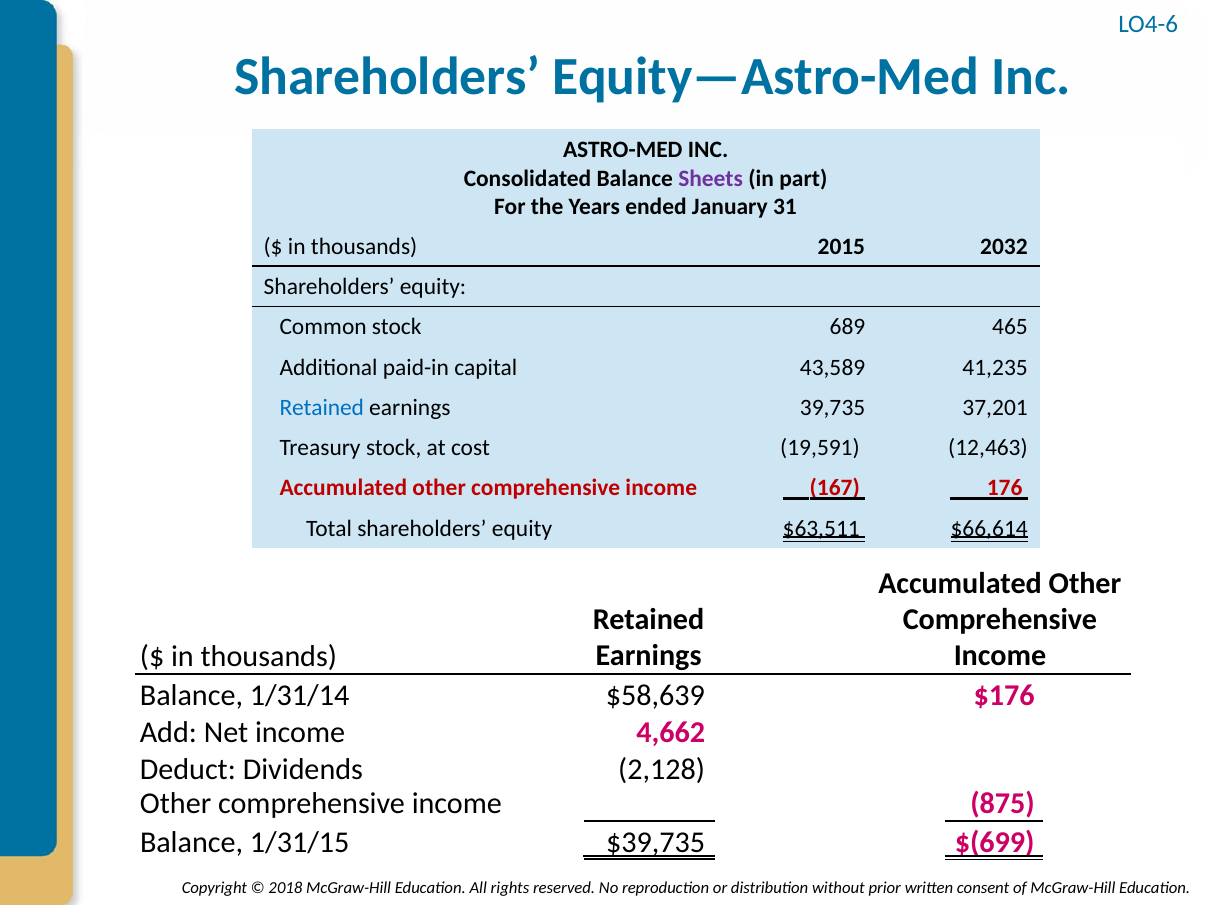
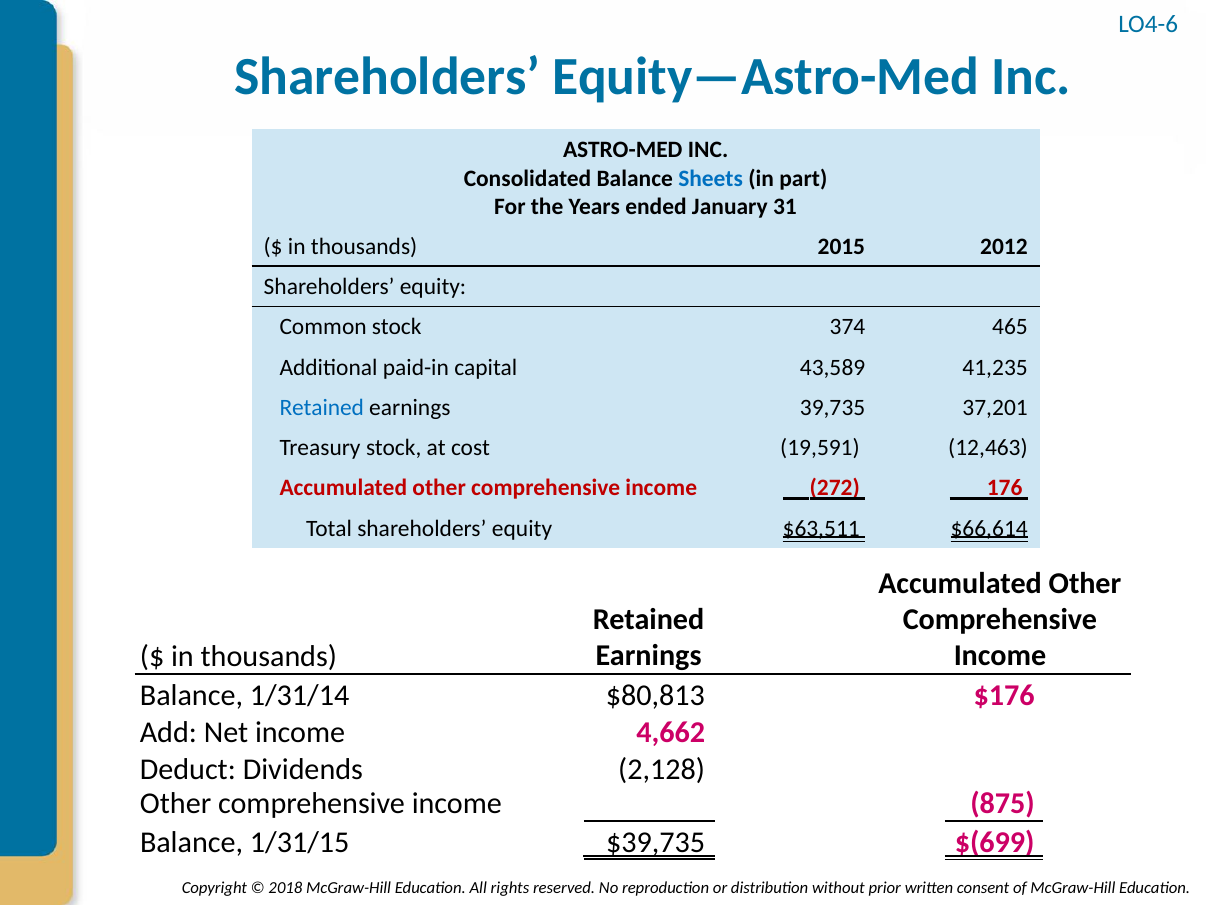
Sheets colour: purple -> blue
2032: 2032 -> 2012
689: 689 -> 374
167: 167 -> 272
$58,639: $58,639 -> $80,813
